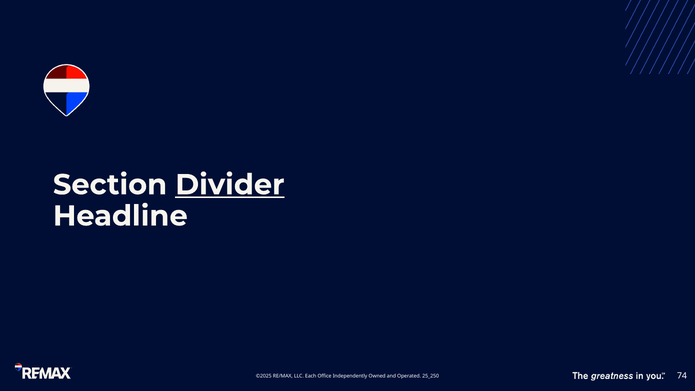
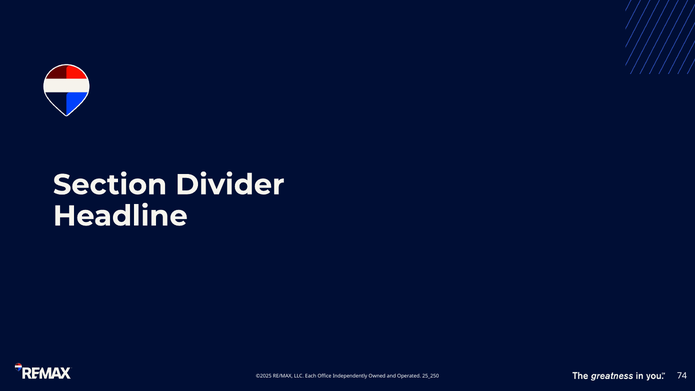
Divider underline: present -> none
